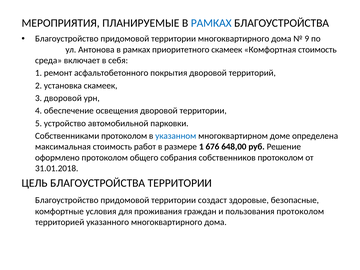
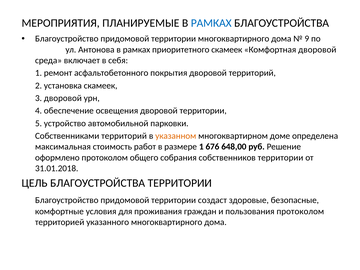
Комфортная стоимость: стоимость -> дворовой
Собственниками протоколом: протоколом -> территорий
указанном colour: blue -> orange
собственников протоколом: протоколом -> территории
